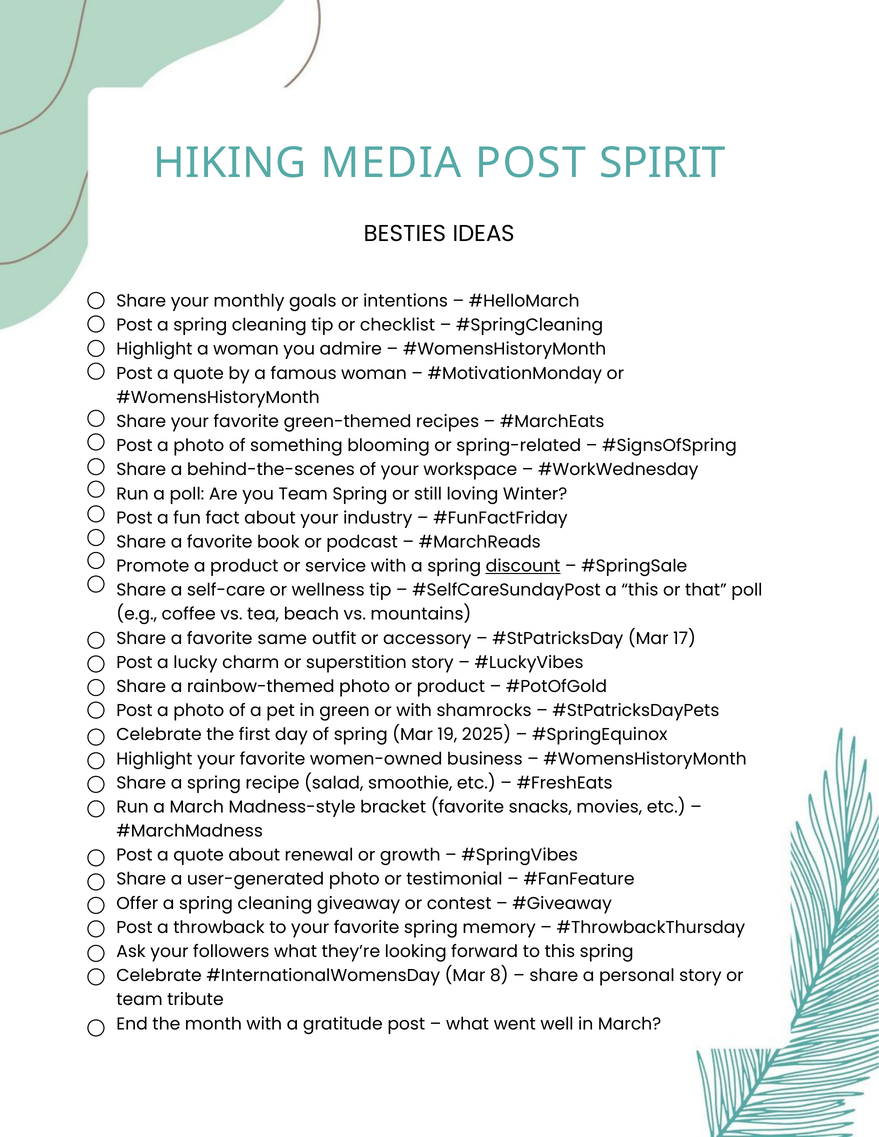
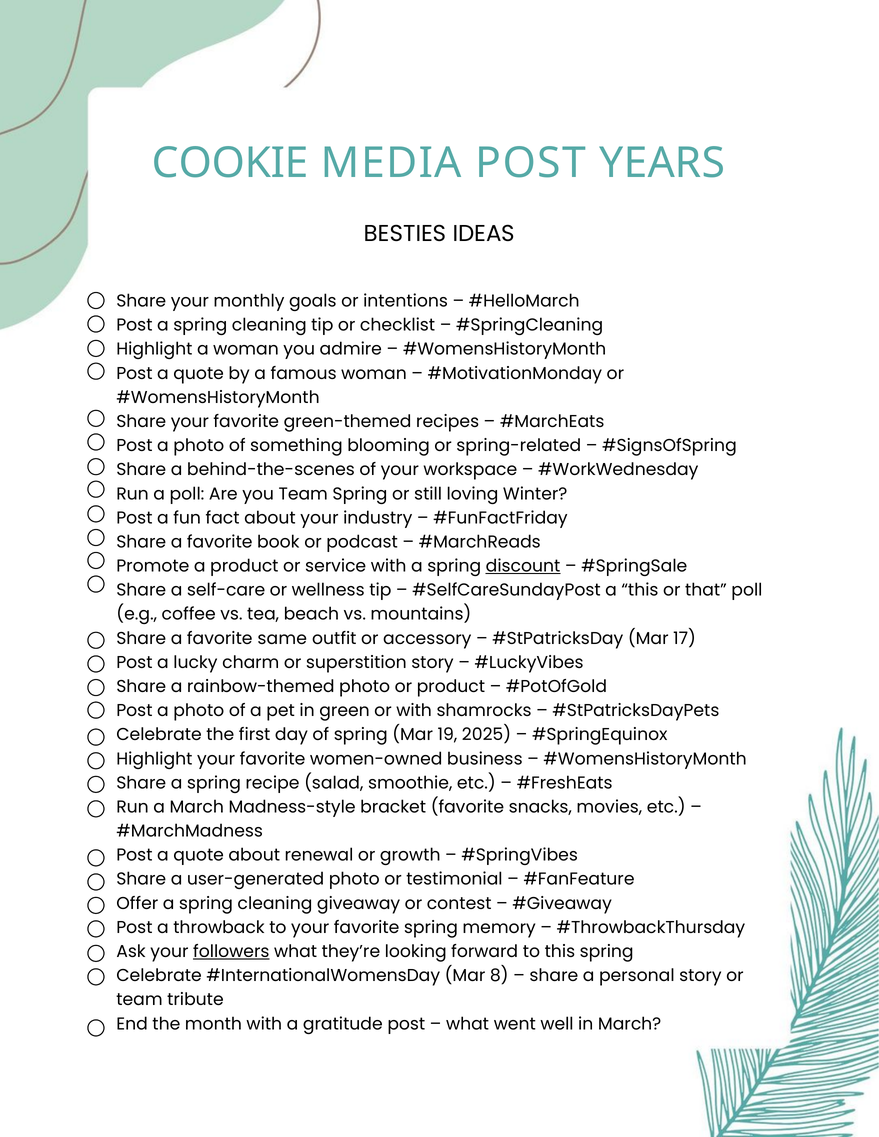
HIKING: HIKING -> COOKIE
SPIRIT: SPIRIT -> YEARS
followers underline: none -> present
